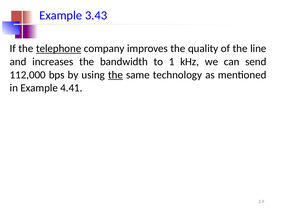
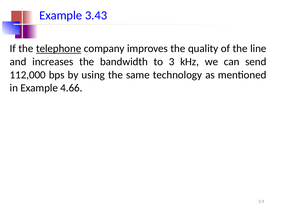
1: 1 -> 3
the at (116, 75) underline: present -> none
4.41: 4.41 -> 4.66
